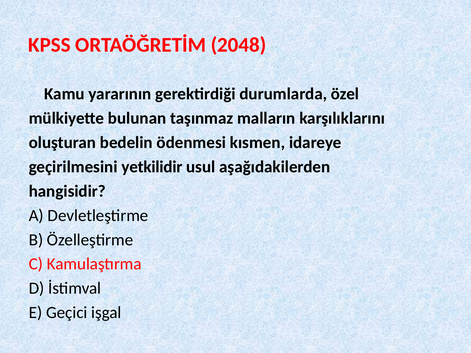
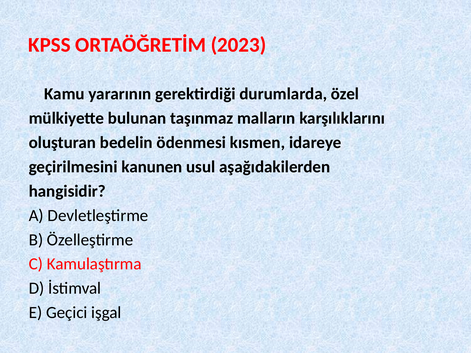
2048: 2048 -> 2023
yetkilidir: yetkilidir -> kanunen
